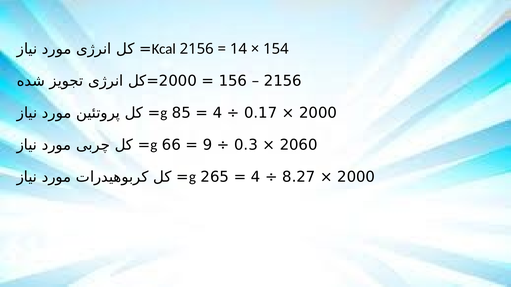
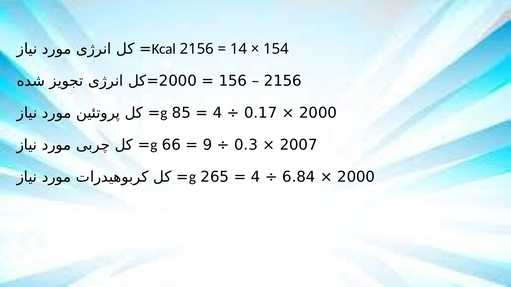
2060: 2060 -> 2007
8.27: 8.27 -> 6.84
